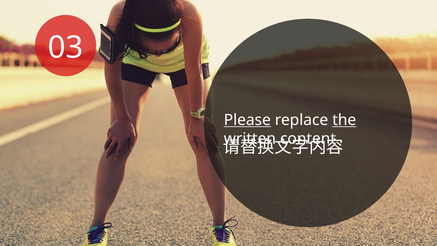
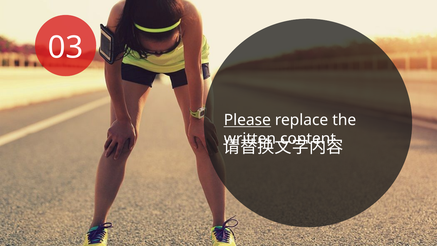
the underline: present -> none
